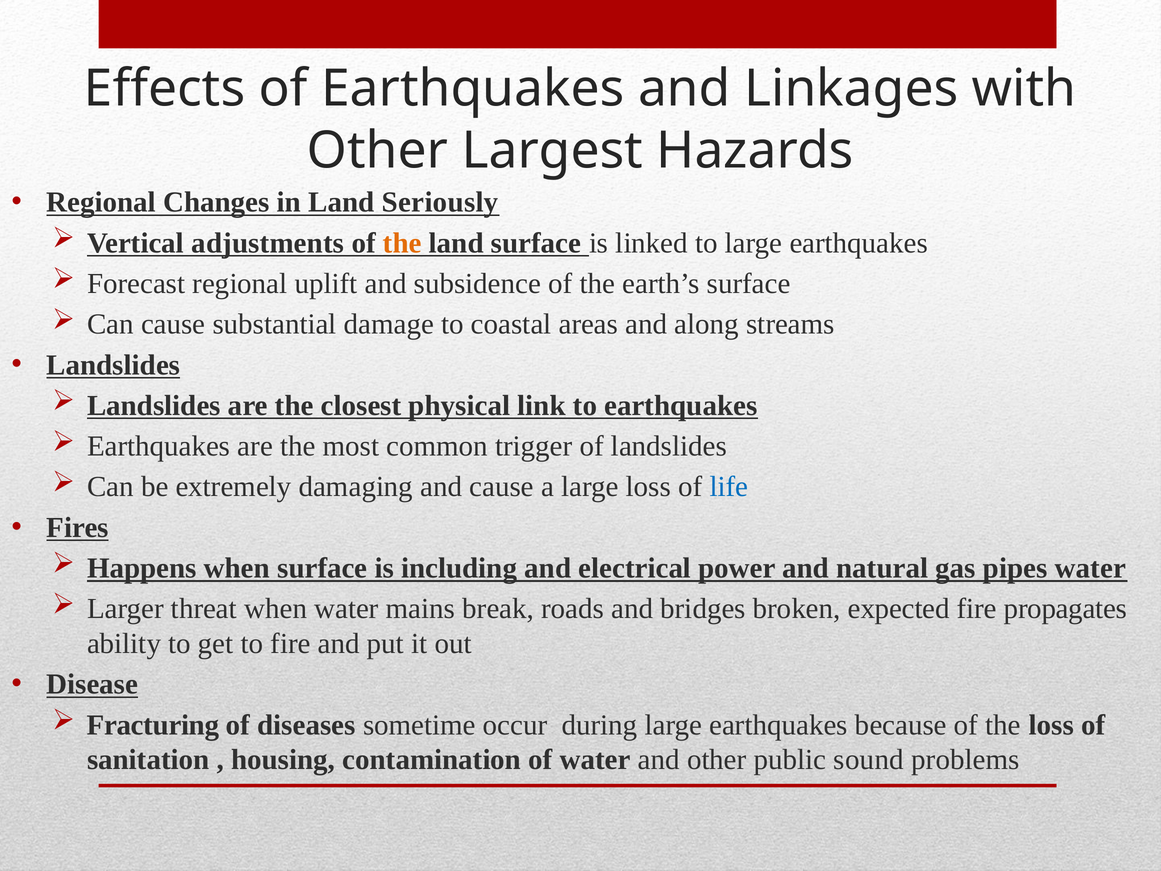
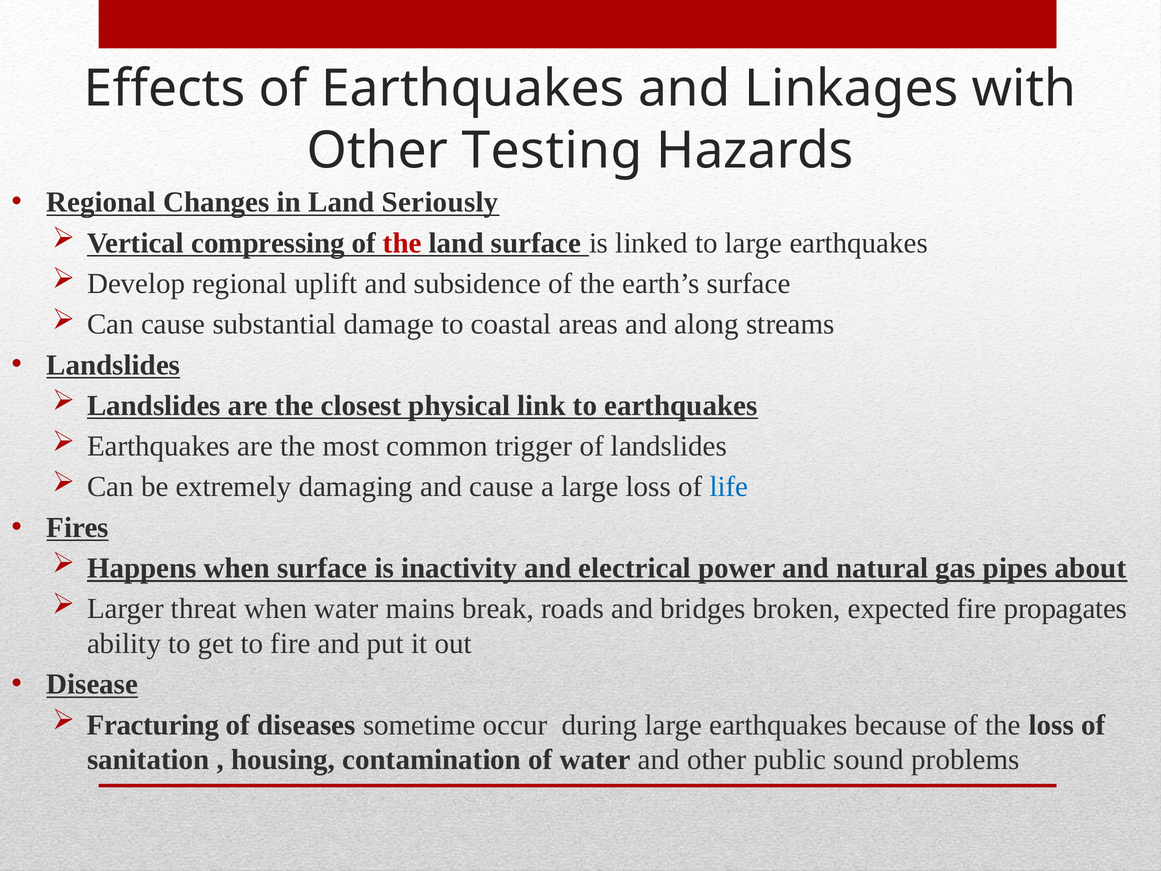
Largest: Largest -> Testing
adjustments: adjustments -> compressing
the at (402, 243) colour: orange -> red
Forecast: Forecast -> Develop
including: including -> inactivity
pipes water: water -> about
